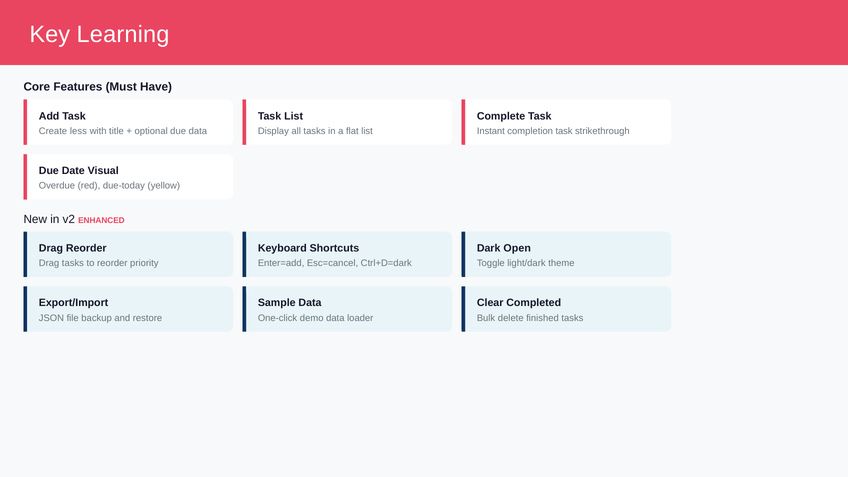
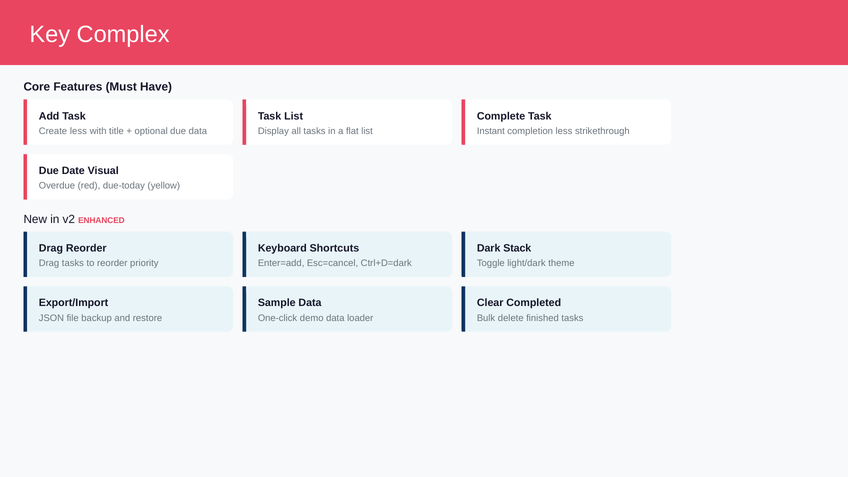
Learning: Learning -> Complex
completion task: task -> less
Open: Open -> Stack
